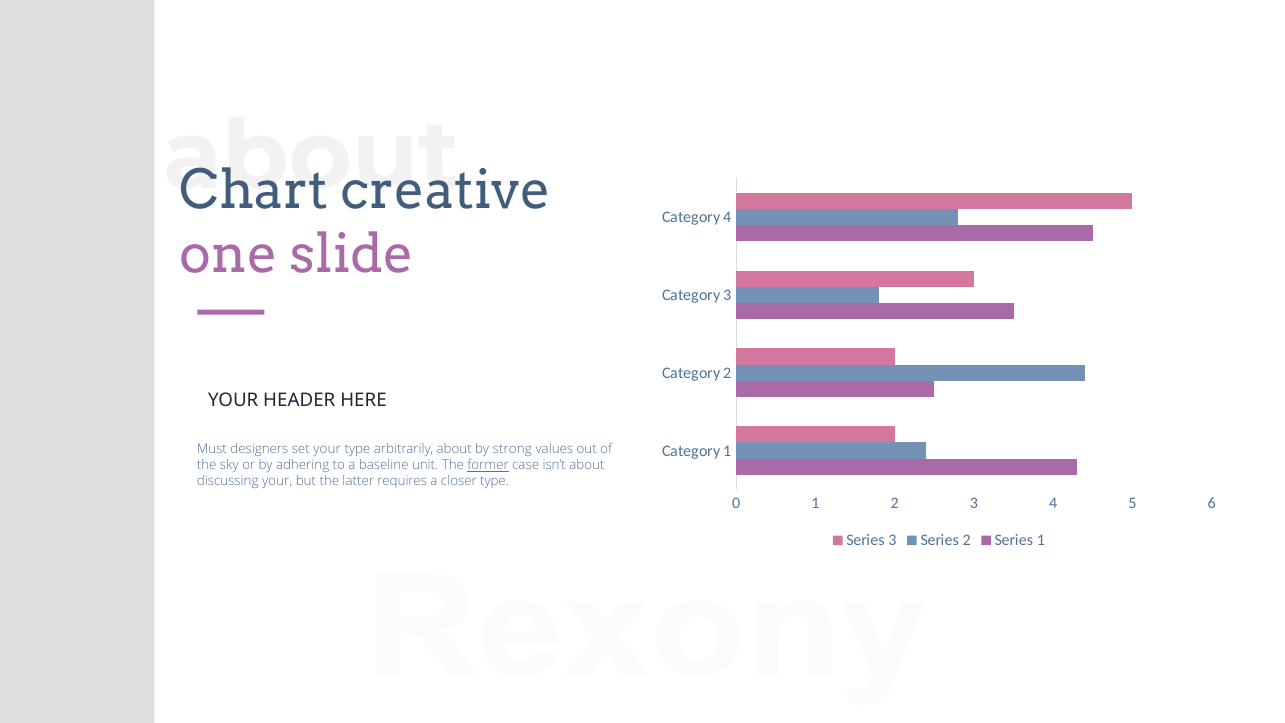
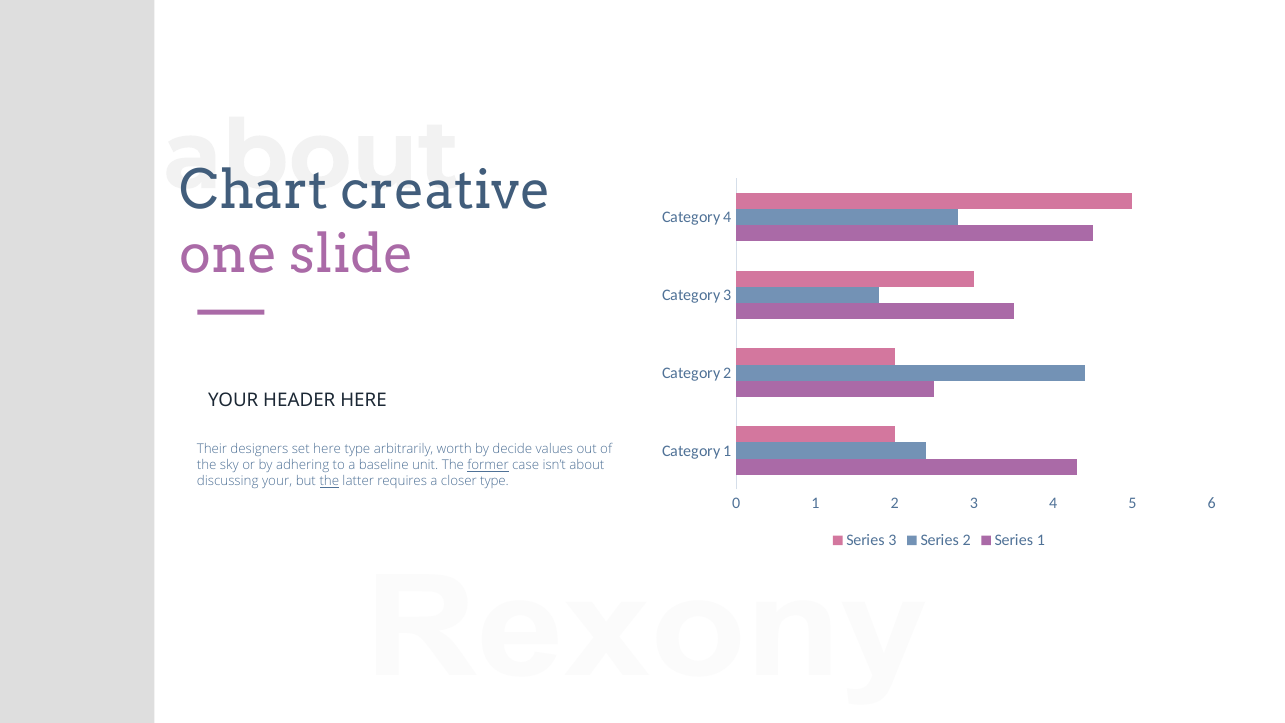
Must: Must -> Their
set your: your -> here
arbitrarily about: about -> worth
strong: strong -> decide
the at (329, 481) underline: none -> present
